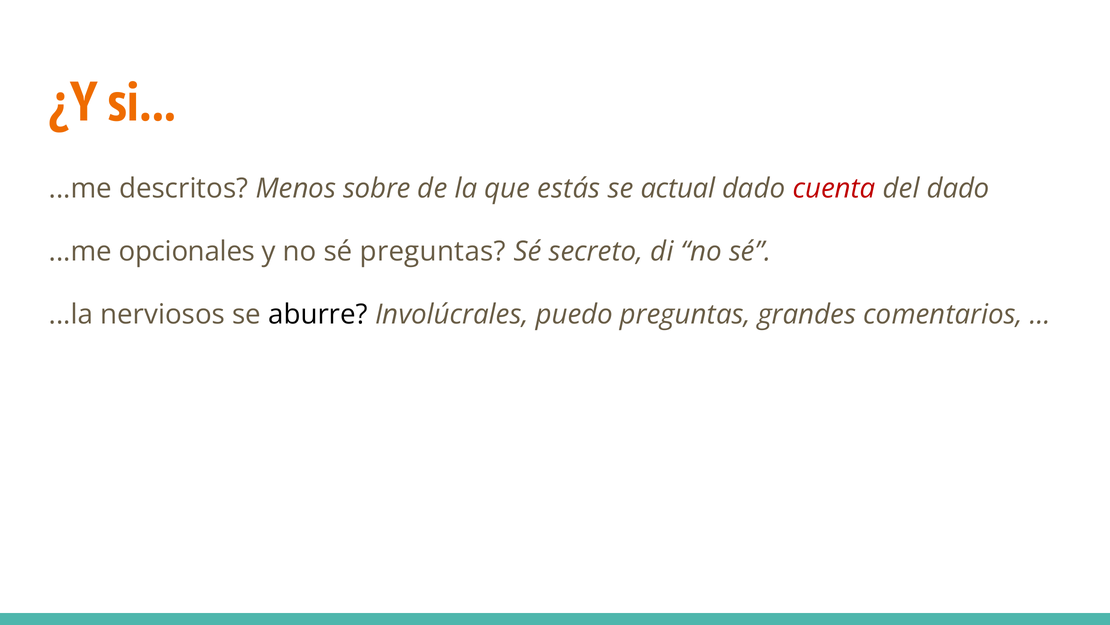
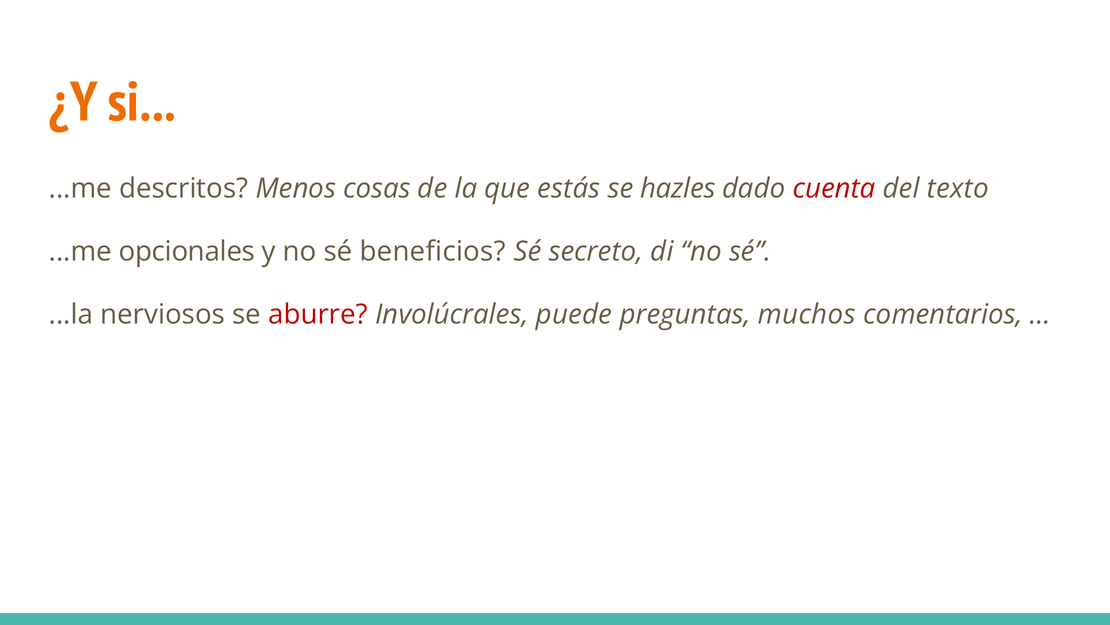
sobre: sobre -> cosas
actual: actual -> hazles
del dado: dado -> texto
sé preguntas: preguntas -> beneficios
aburre colour: black -> red
puedo: puedo -> puede
grandes: grandes -> muchos
